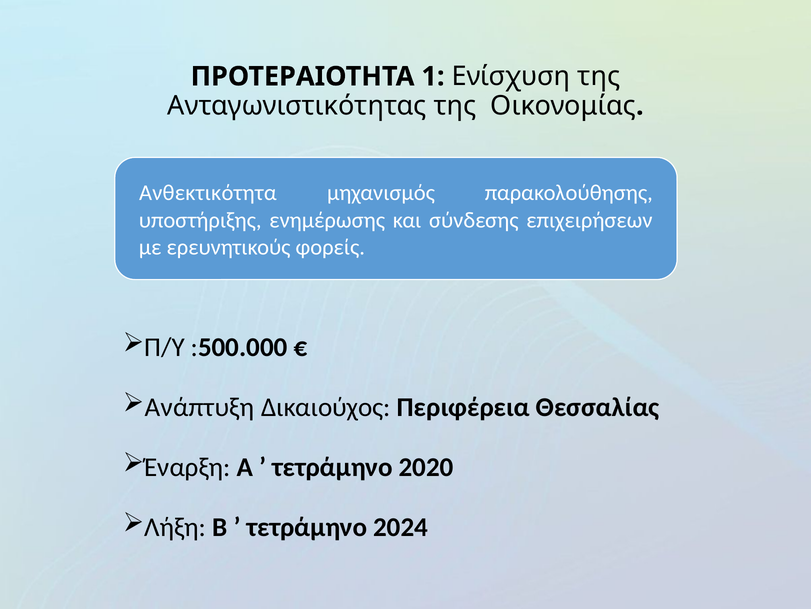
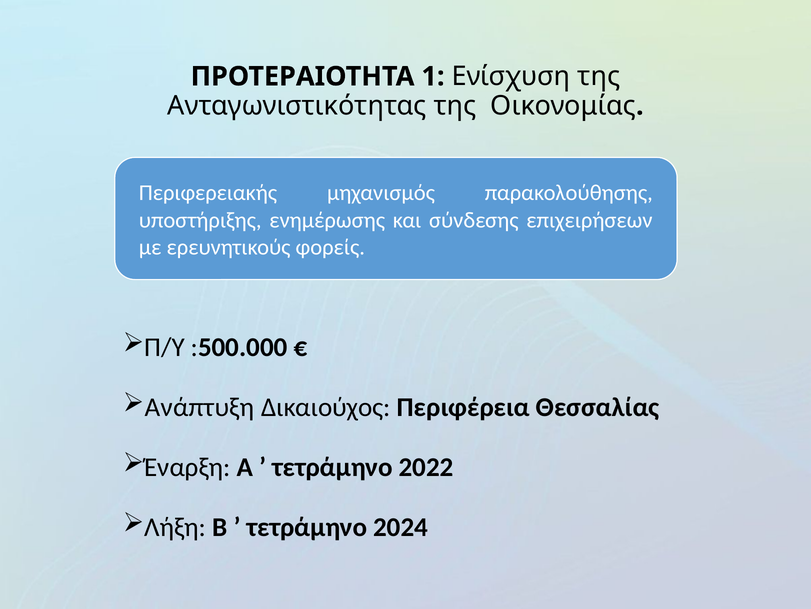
Ανθεκτικότητα: Ανθεκτικότητα -> Περιφερειακής
2020: 2020 -> 2022
